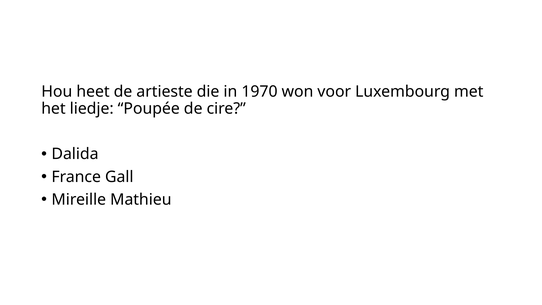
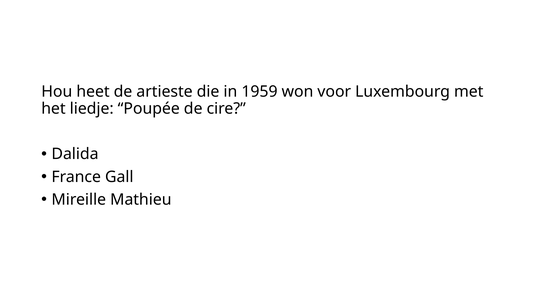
1970: 1970 -> 1959
